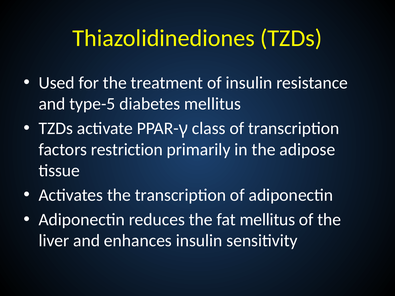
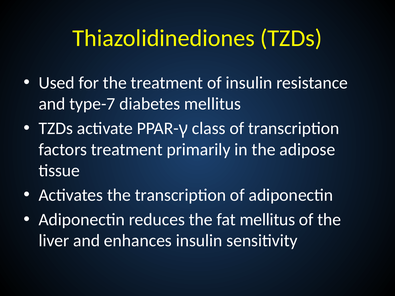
type-5: type-5 -> type-7
factors restriction: restriction -> treatment
